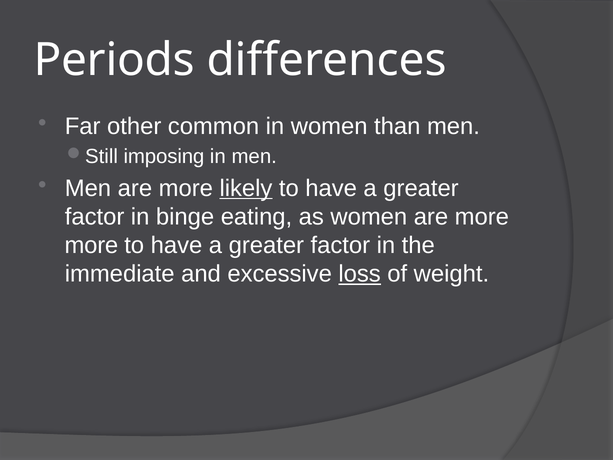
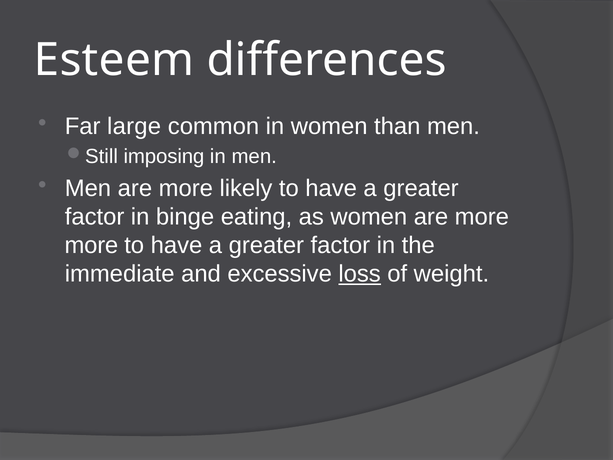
Periods: Periods -> Esteem
other: other -> large
likely underline: present -> none
